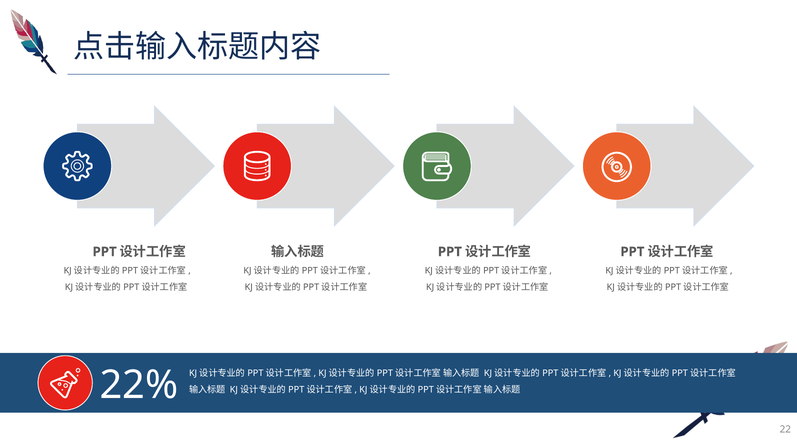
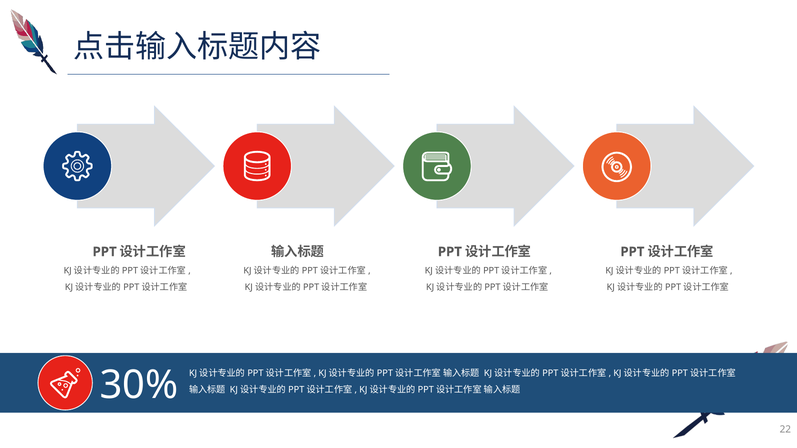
22%: 22% -> 30%
